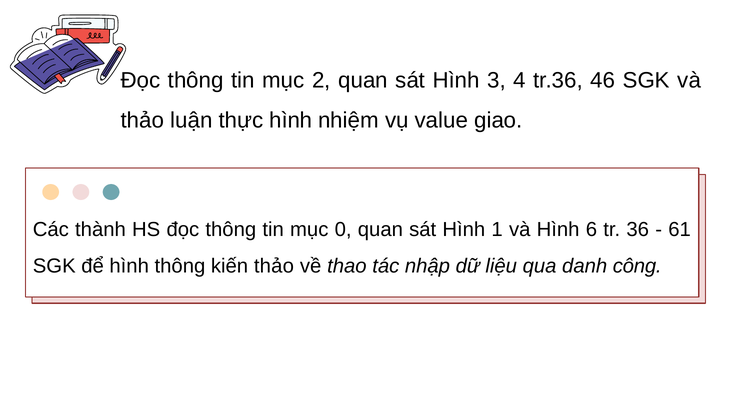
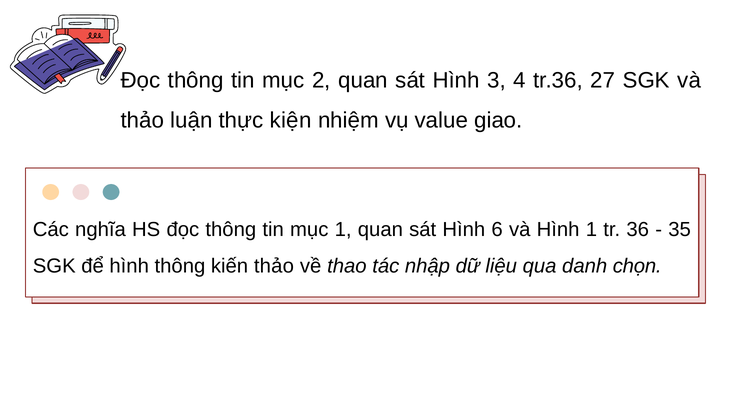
46: 46 -> 27
thực hình: hình -> kiện
thành: thành -> nghĩa
mục 0: 0 -> 1
1: 1 -> 6
Hình 6: 6 -> 1
61: 61 -> 35
công: công -> chọn
